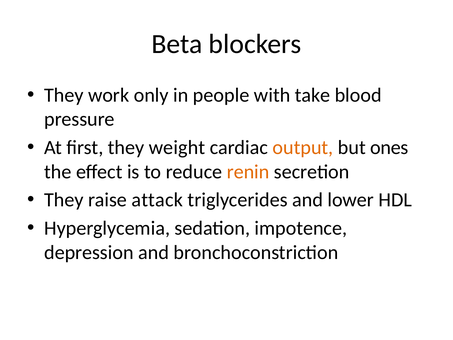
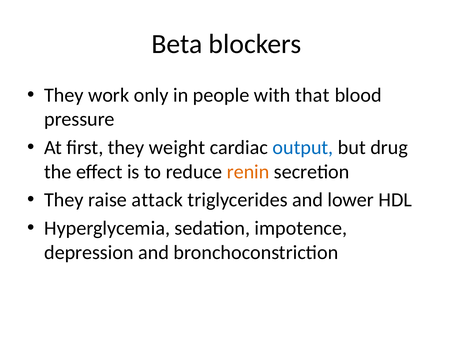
take: take -> that
output colour: orange -> blue
ones: ones -> drug
